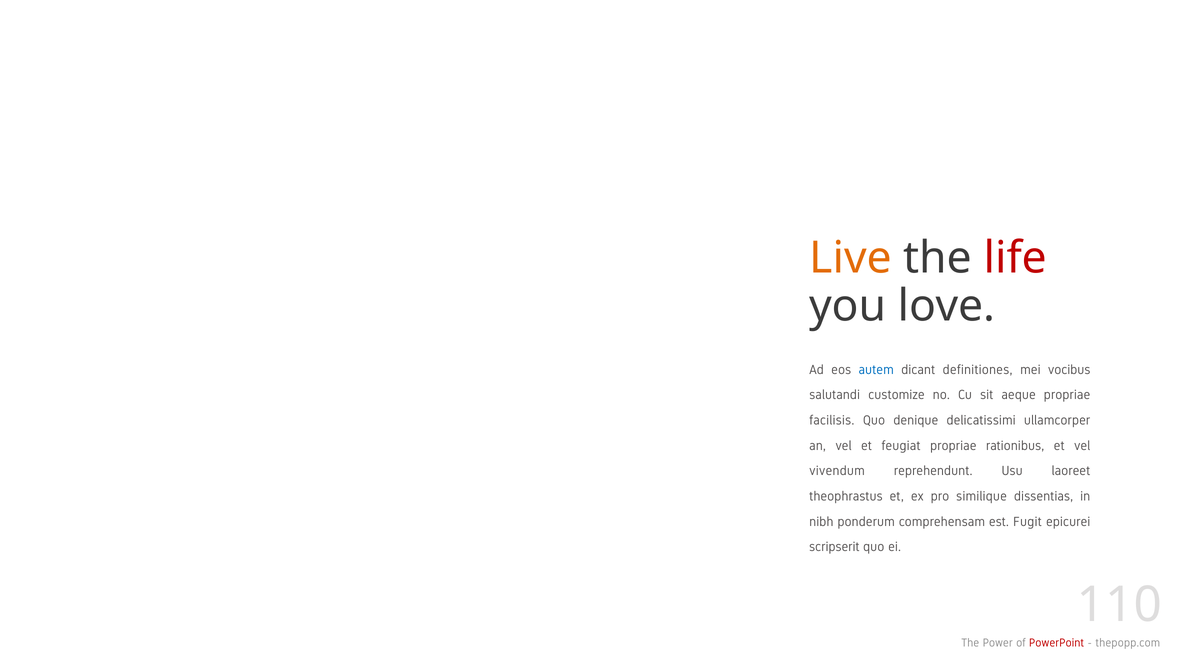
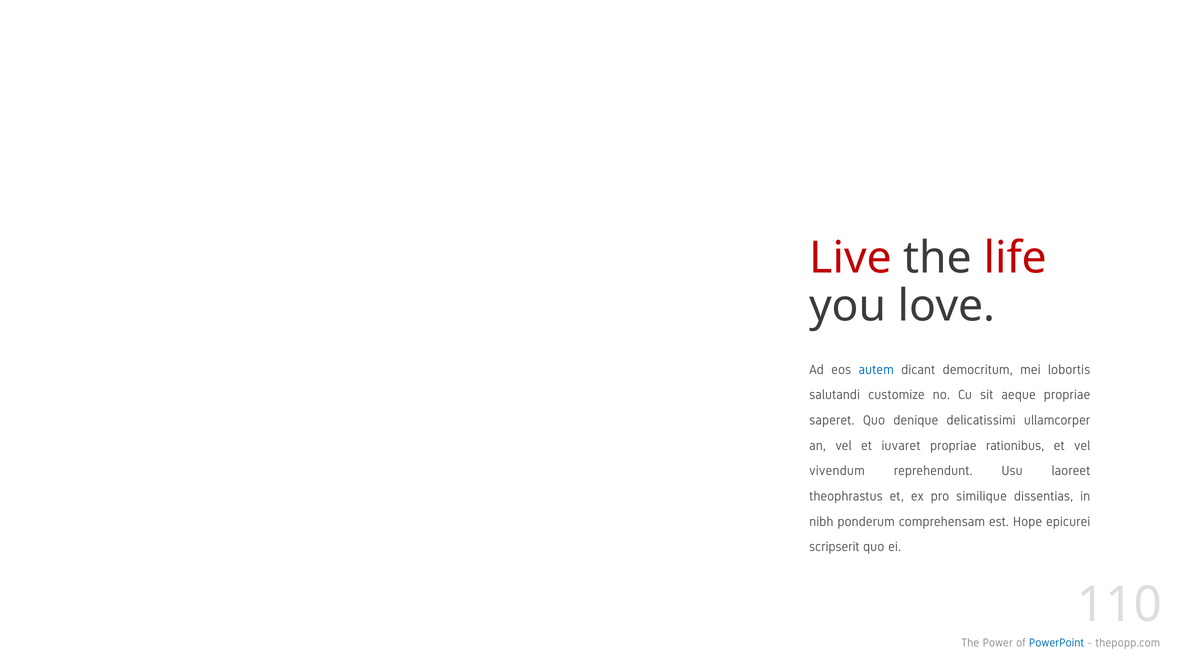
Live colour: orange -> red
definitiones: definitiones -> democritum
vocibus: vocibus -> lobortis
facilisis: facilisis -> saperet
feugiat: feugiat -> iuvaret
Fugit: Fugit -> Hope
PowerPoint colour: red -> blue
